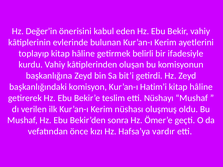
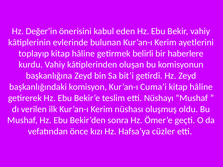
ifadesiyle: ifadesiyle -> haberlere
Hatim’i: Hatim’i -> Cuma’i
vardır: vardır -> cüzler
